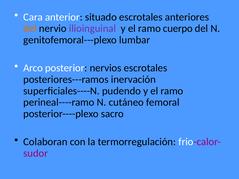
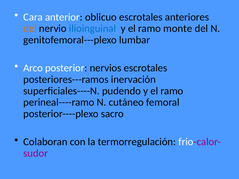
situado: situado -> oblicuo
ilioinguinal colour: purple -> blue
cuerpo: cuerpo -> monte
